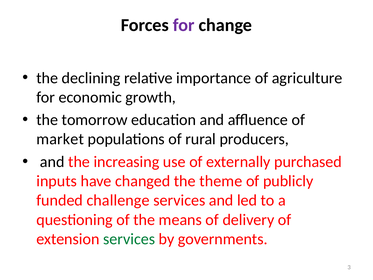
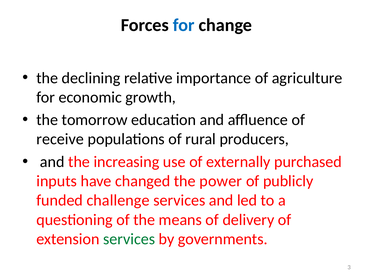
for at (184, 25) colour: purple -> blue
market: market -> receive
theme: theme -> power
